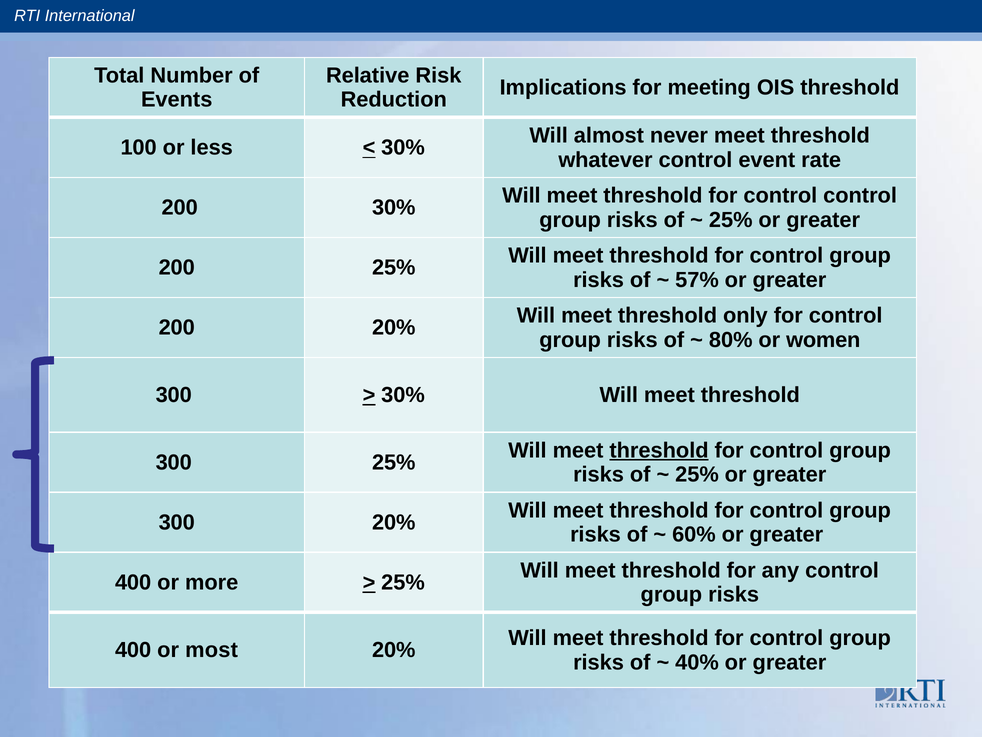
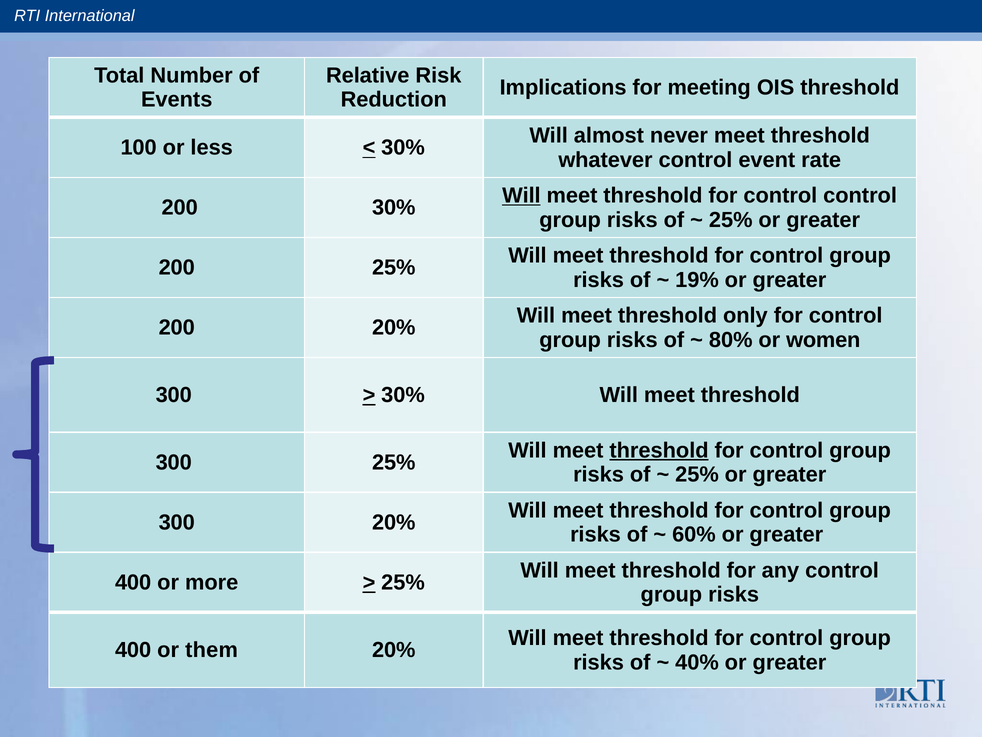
Will at (521, 196) underline: none -> present
57%: 57% -> 19%
most: most -> them
